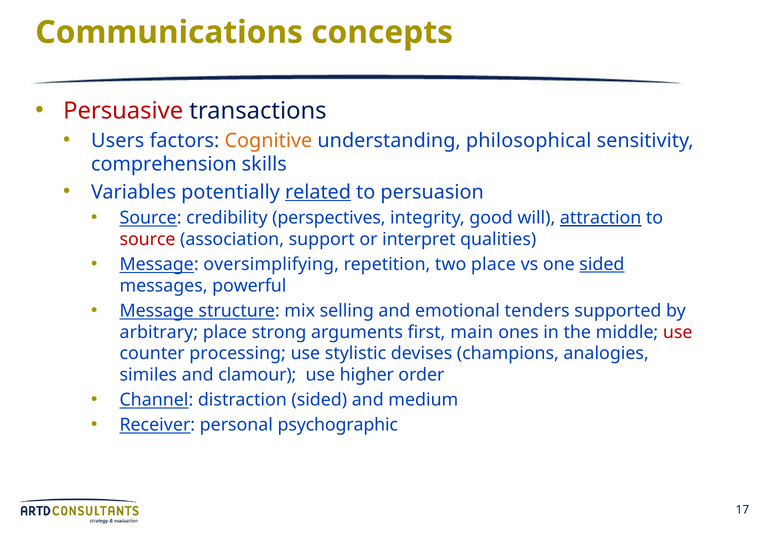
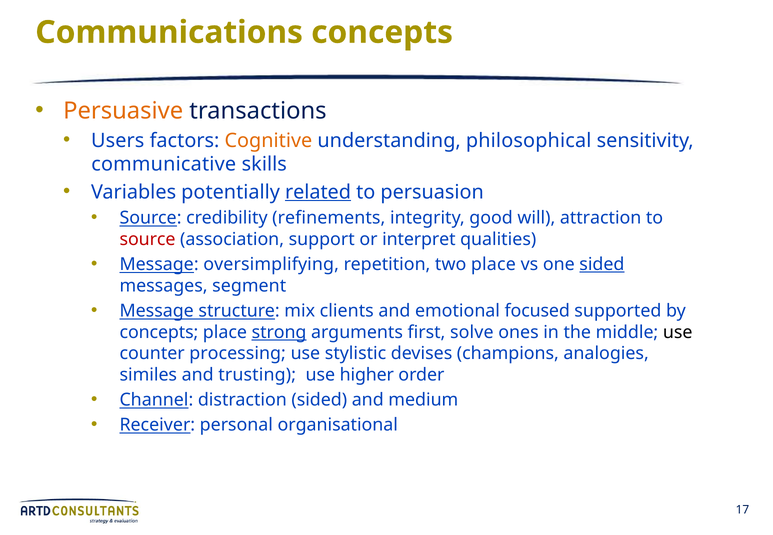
Persuasive colour: red -> orange
comprehension: comprehension -> communicative
perspectives: perspectives -> refinements
attraction underline: present -> none
powerful: powerful -> segment
selling: selling -> clients
tenders: tenders -> focused
arbitrary at (159, 332): arbitrary -> concepts
strong underline: none -> present
main: main -> solve
use at (678, 332) colour: red -> black
clamour: clamour -> trusting
psychographic: psychographic -> organisational
